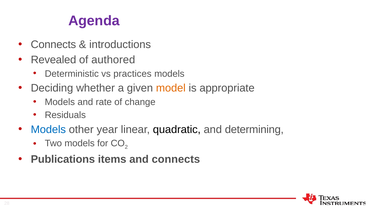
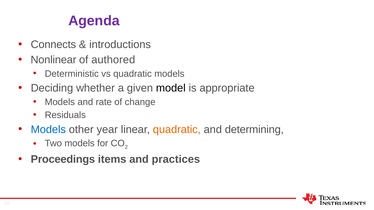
Revealed: Revealed -> Nonlinear
vs practices: practices -> quadratic
model colour: orange -> black
quadratic at (177, 130) colour: black -> orange
Publications: Publications -> Proceedings
and connects: connects -> practices
